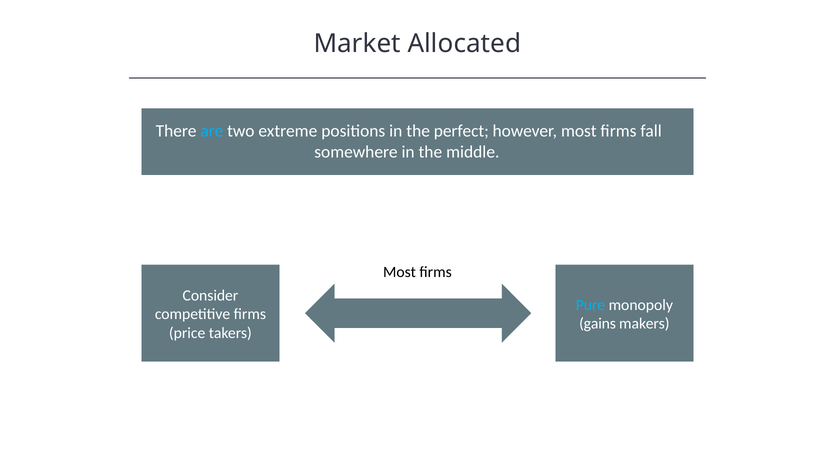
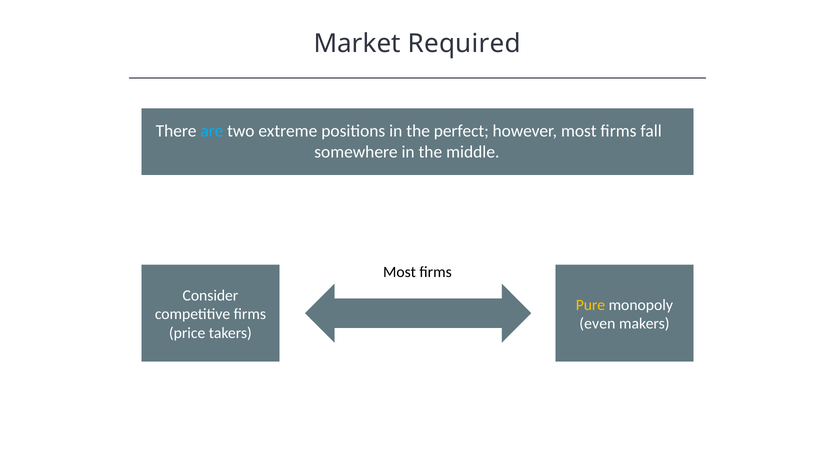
Allocated: Allocated -> Required
Pure colour: light blue -> yellow
gains: gains -> even
